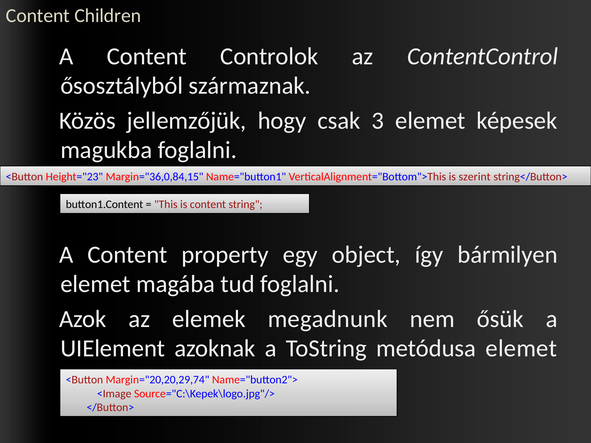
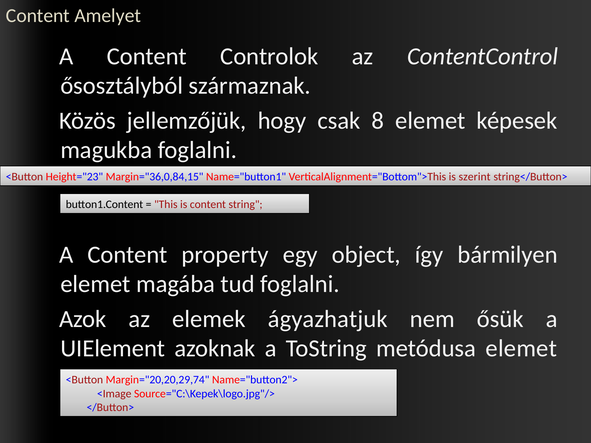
Children: Children -> Amelyet
3: 3 -> 8
megadnunk: megadnunk -> ágyazhatjuk
